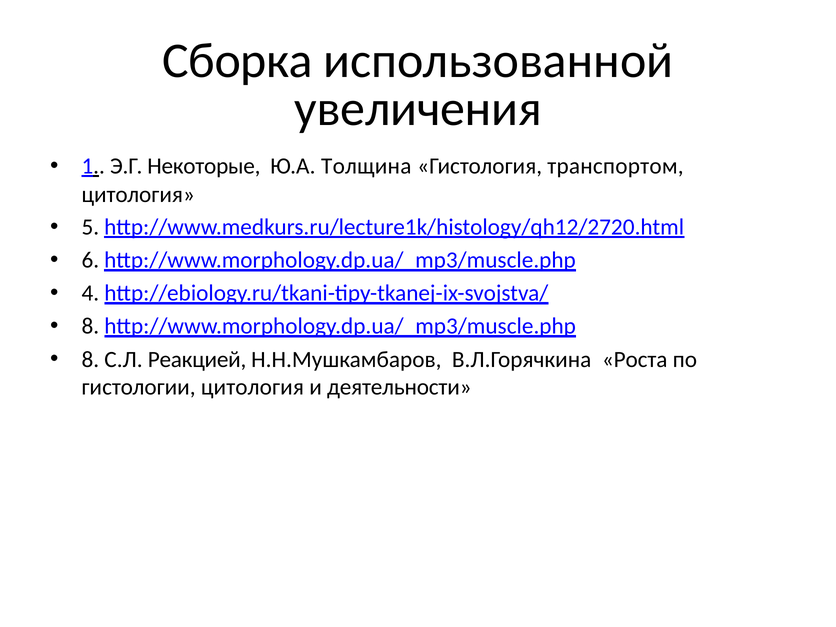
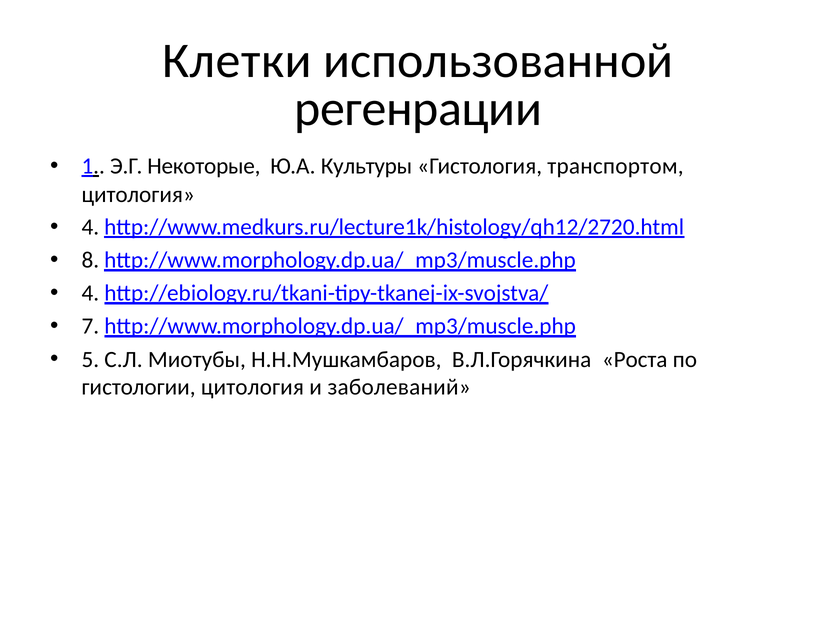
Сборка: Сборка -> Клетки
увеличения: увеличения -> регенрации
Толщина: Толщина -> Культуры
5 at (90, 227): 5 -> 4
6: 6 -> 8
8 at (90, 326): 8 -> 7
8 at (90, 359): 8 -> 5
Реакцией: Реакцией -> Миотубы
деятельности: деятельности -> заболеваний
